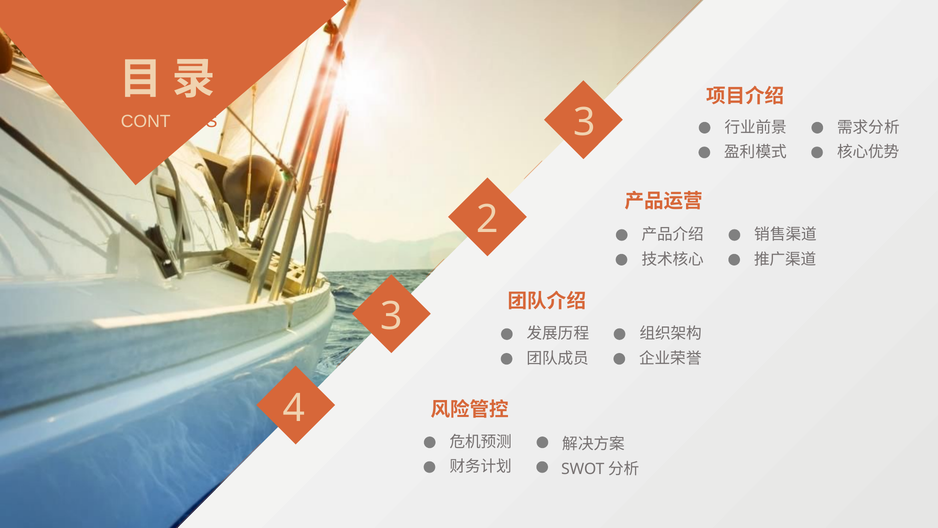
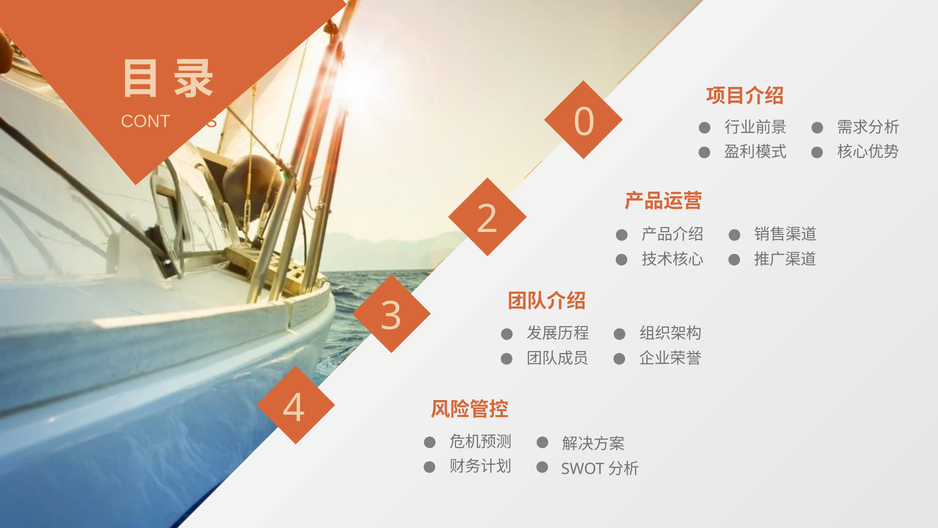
CONTENTS 3: 3 -> 0
